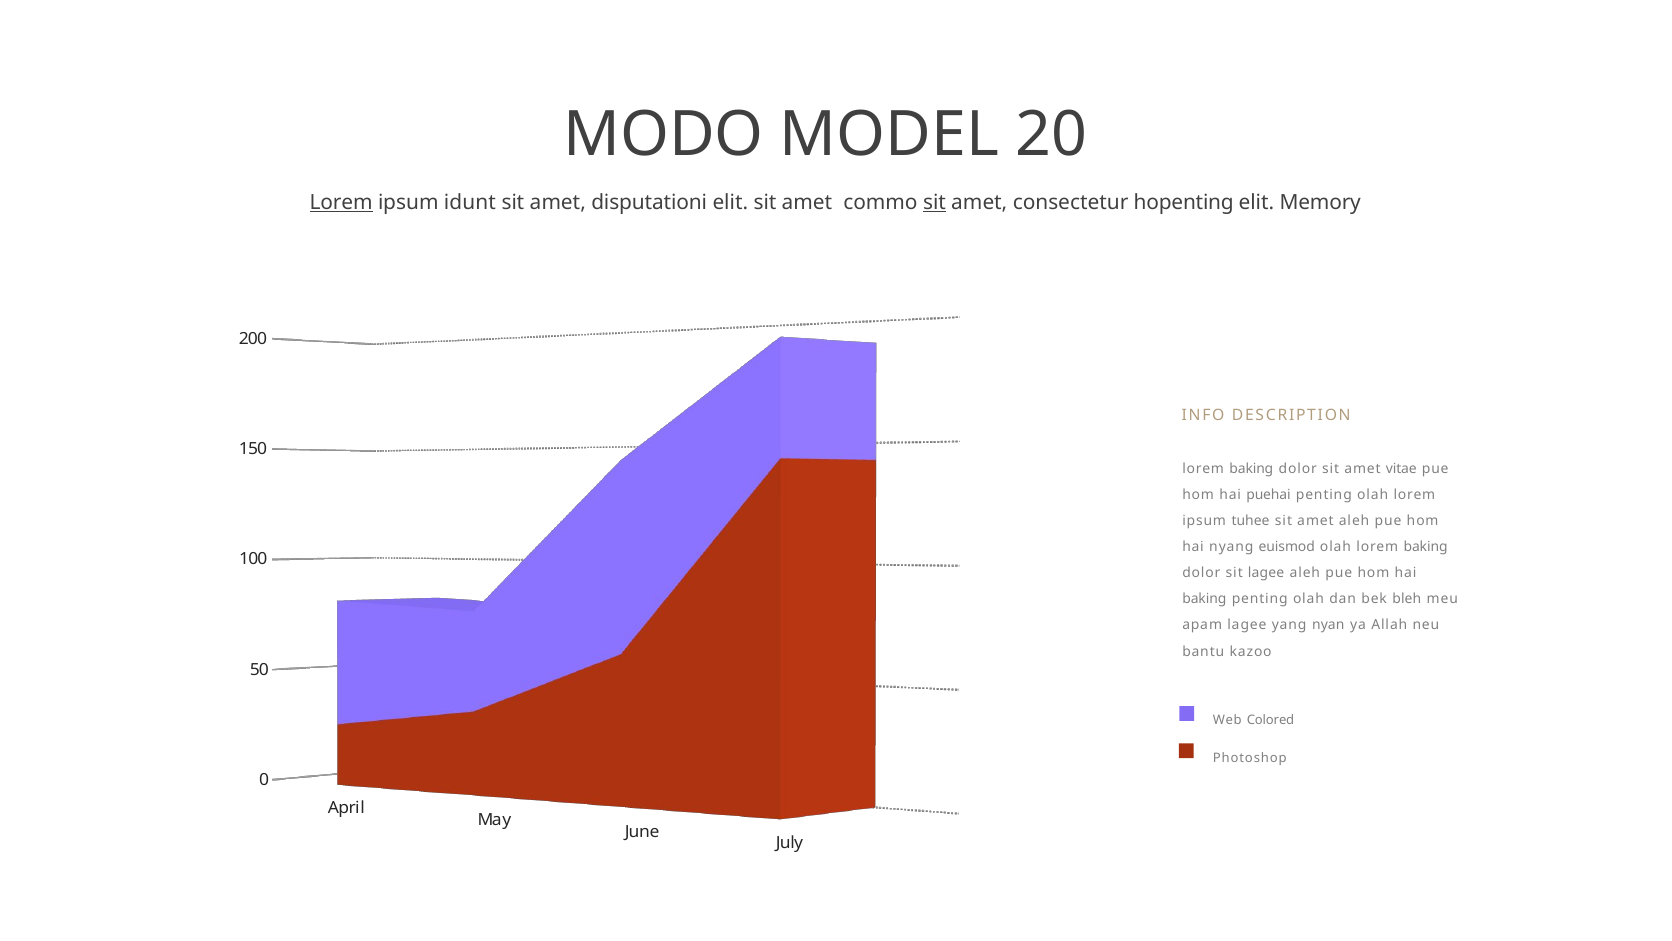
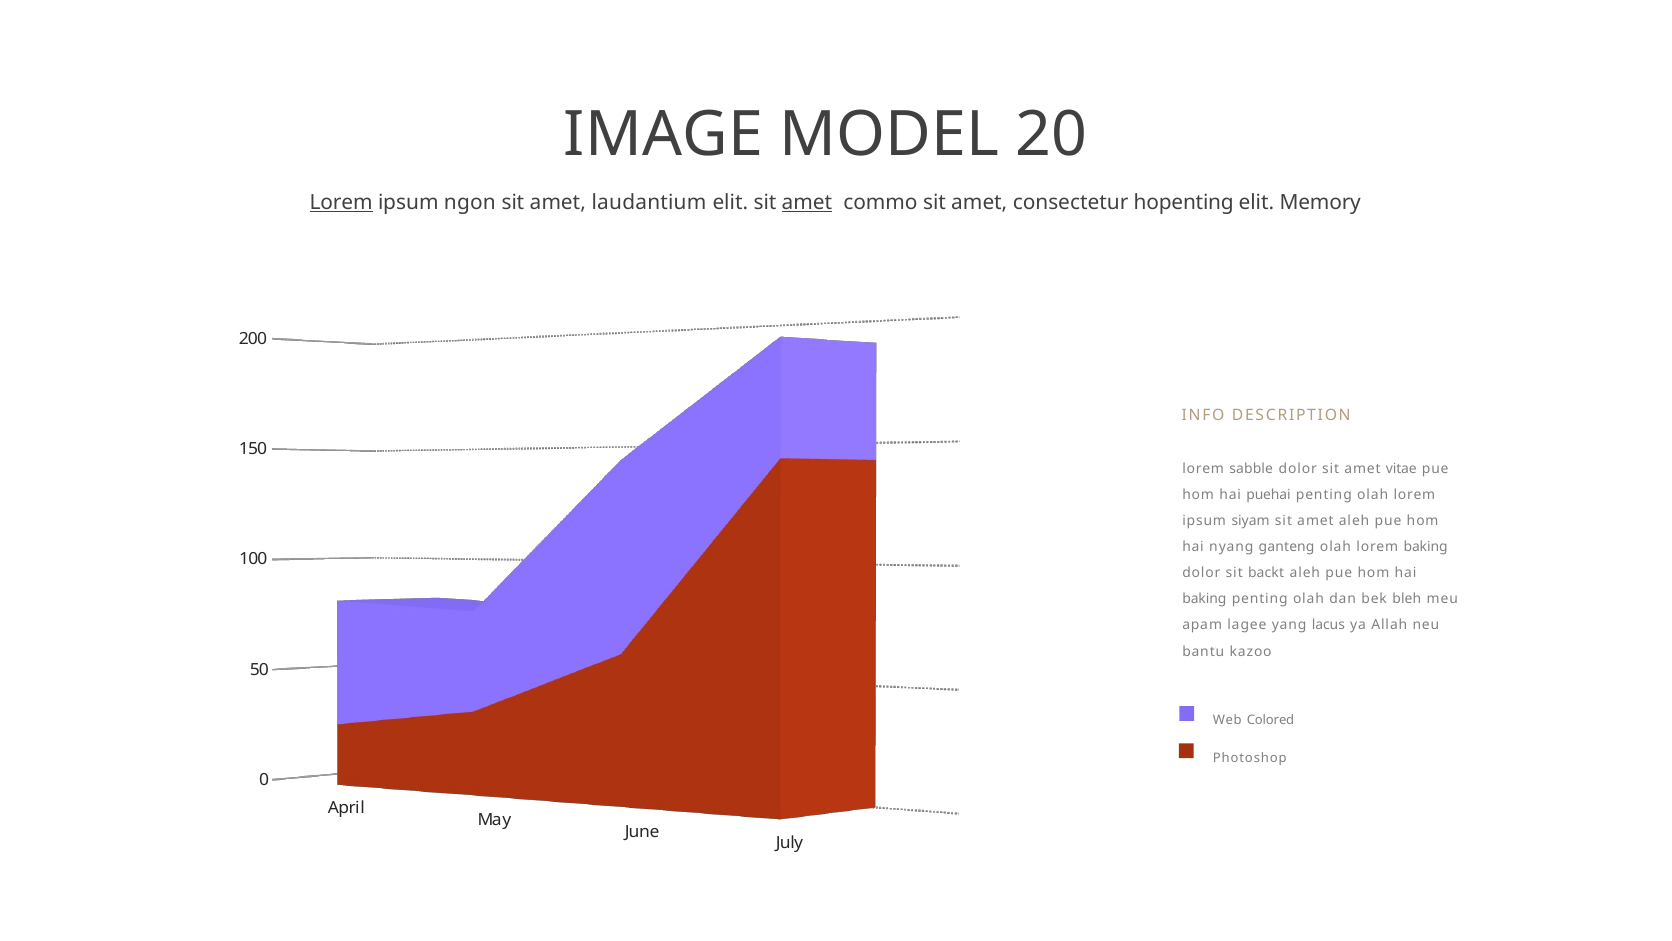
MODO: MODO -> IMAGE
idunt: idunt -> ngon
disputationi: disputationi -> laudantium
amet at (807, 202) underline: none -> present
sit at (934, 202) underline: present -> none
baking at (1251, 468): baking -> sabble
tuhee: tuhee -> siyam
euismod: euismod -> ganteng
sit lagee: lagee -> backt
nyan: nyan -> lacus
